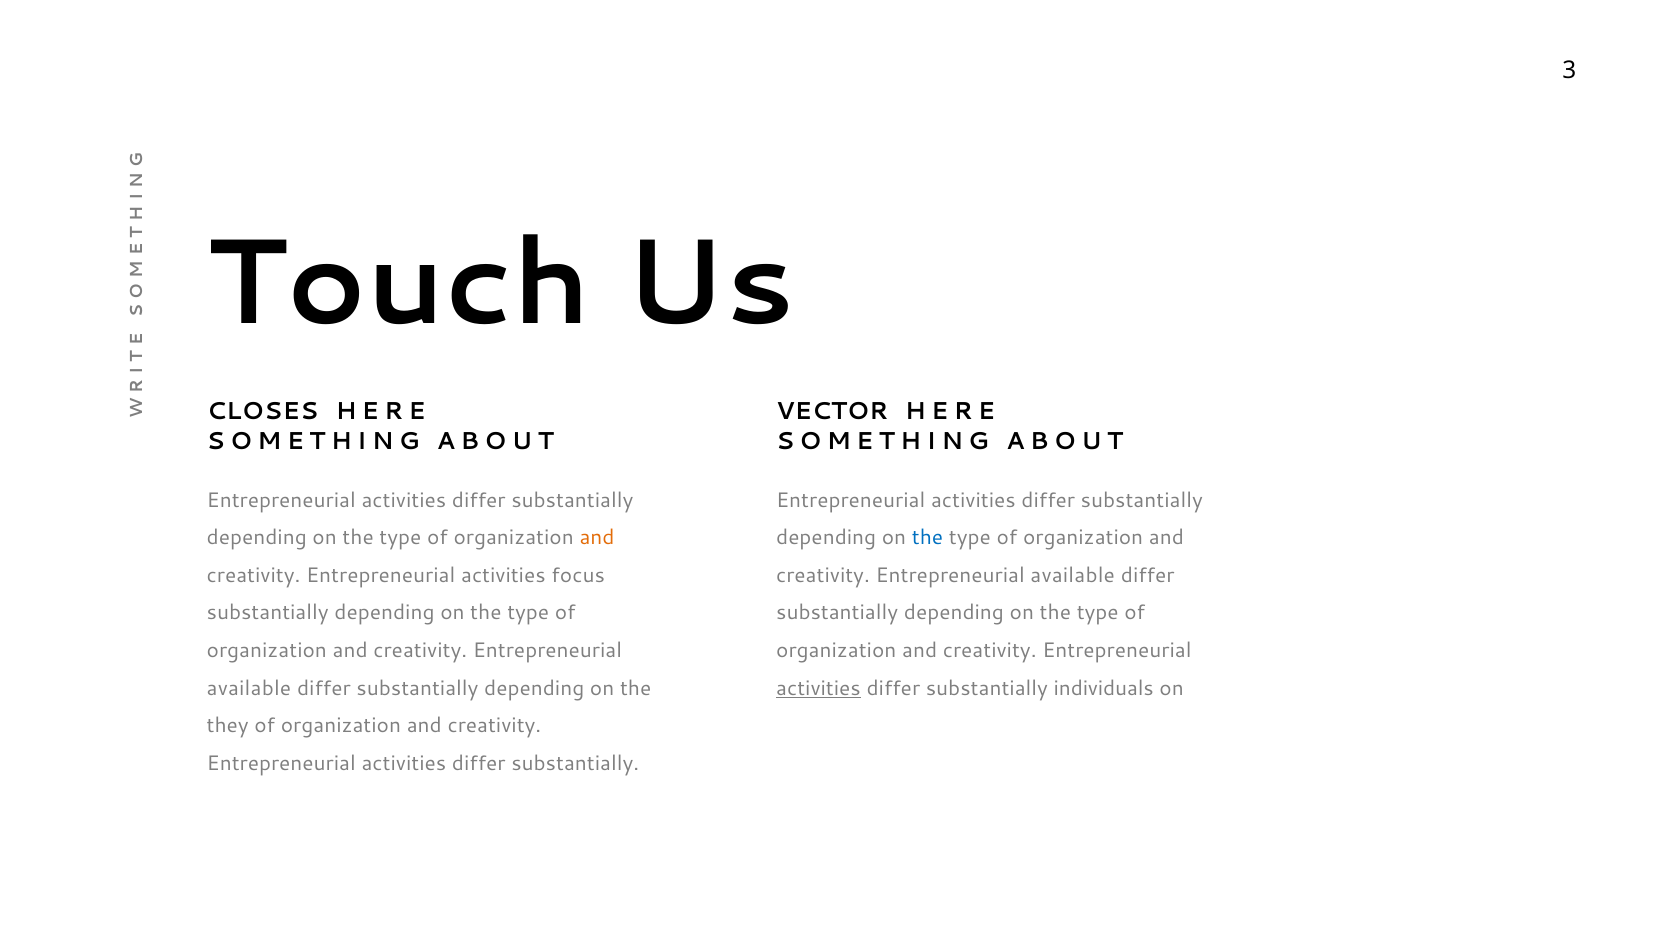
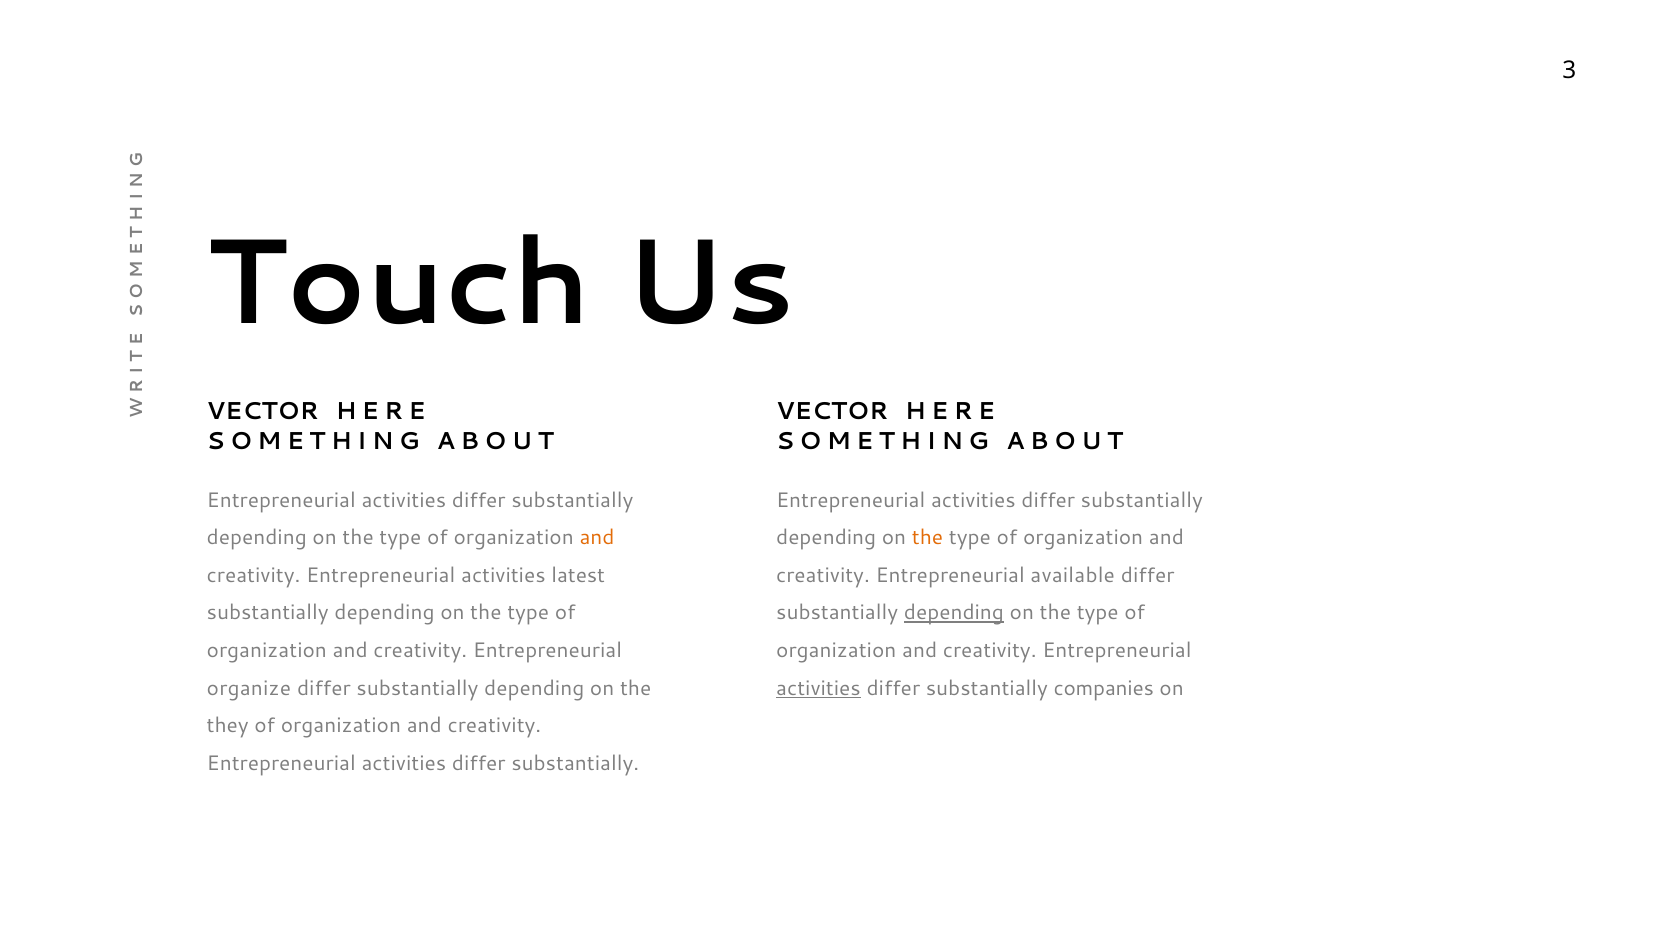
CLOSES at (262, 412): CLOSES -> VECTOR
the at (928, 538) colour: blue -> orange
focus: focus -> latest
depending at (954, 613) underline: none -> present
available at (249, 688): available -> organize
individuals: individuals -> companies
